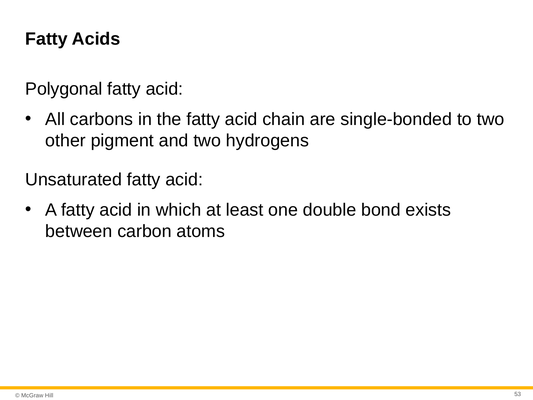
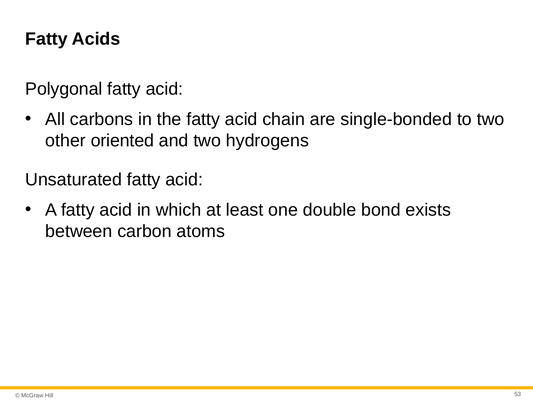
pigment: pigment -> oriented
